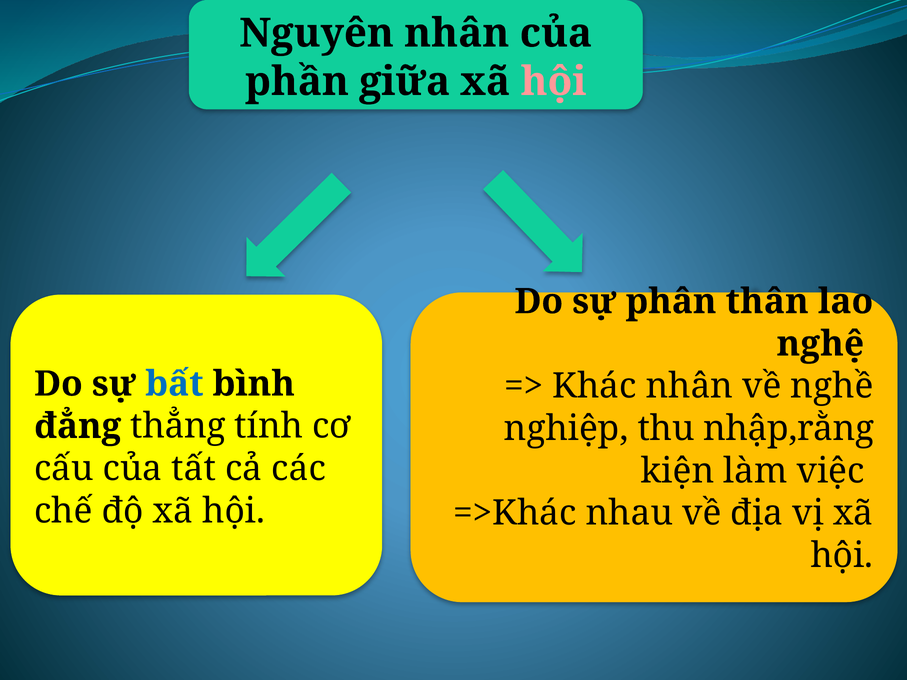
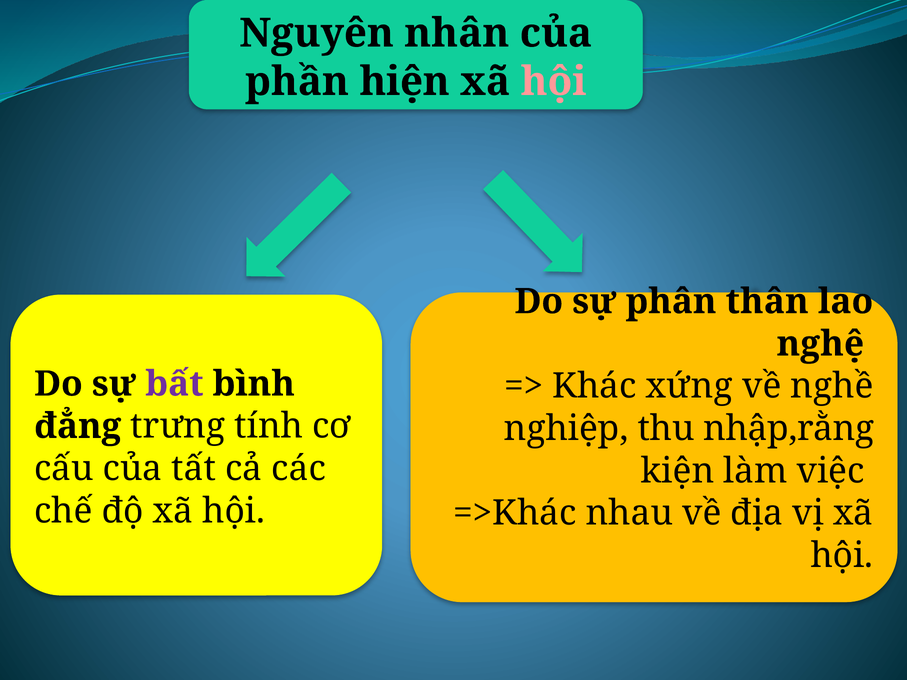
giữa: giữa -> hiện
bất colour: blue -> purple
Khác nhân: nhân -> xứng
thẳng: thẳng -> trưng
